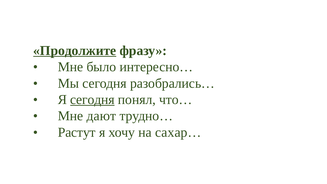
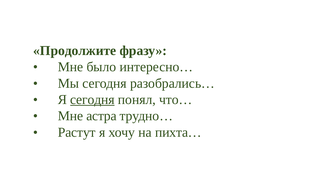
Продолжите underline: present -> none
дают: дают -> астра
сахар…: сахар… -> пихта…
